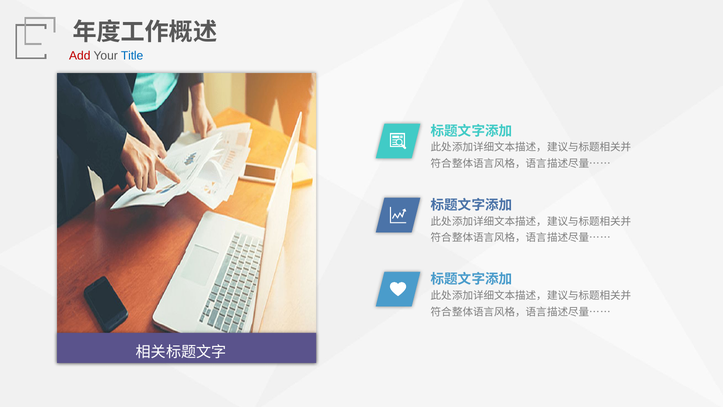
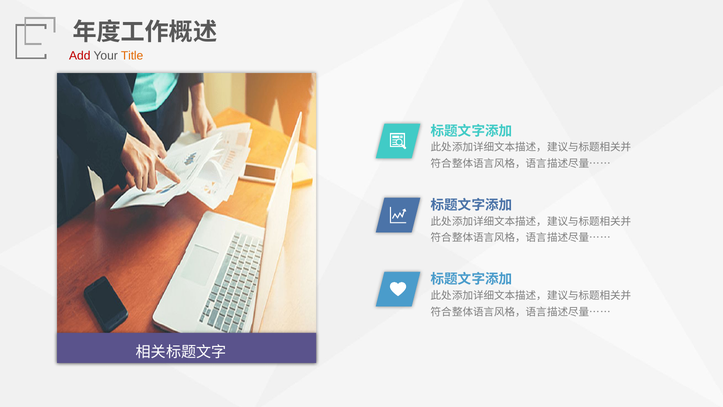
Title colour: blue -> orange
